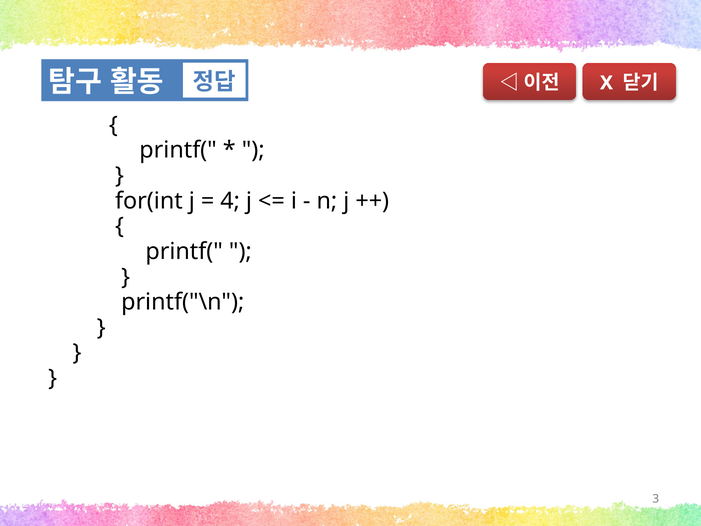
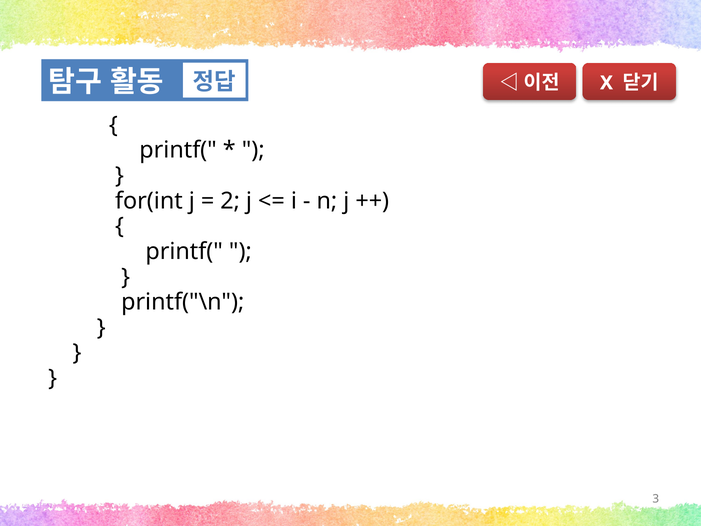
4: 4 -> 2
